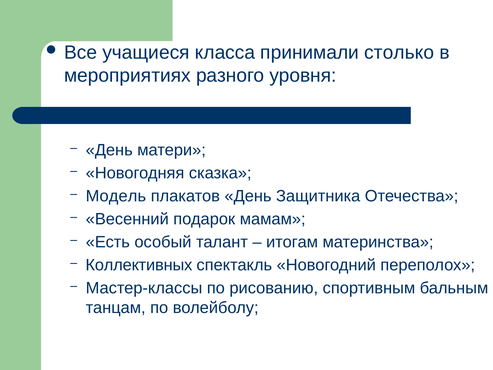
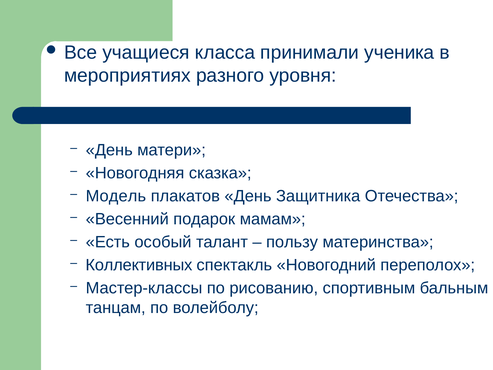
столько: столько -> ученика
итогам: итогам -> пользу
